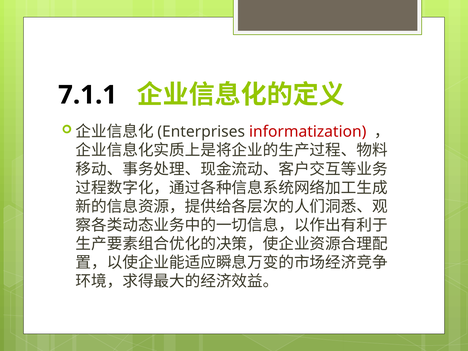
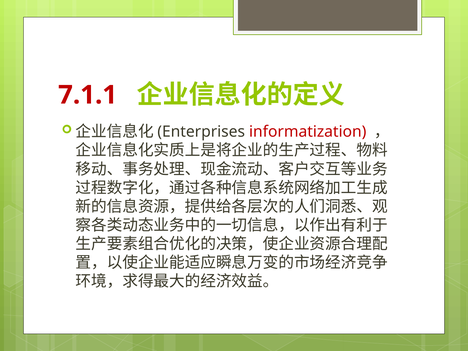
7.1.1 colour: black -> red
